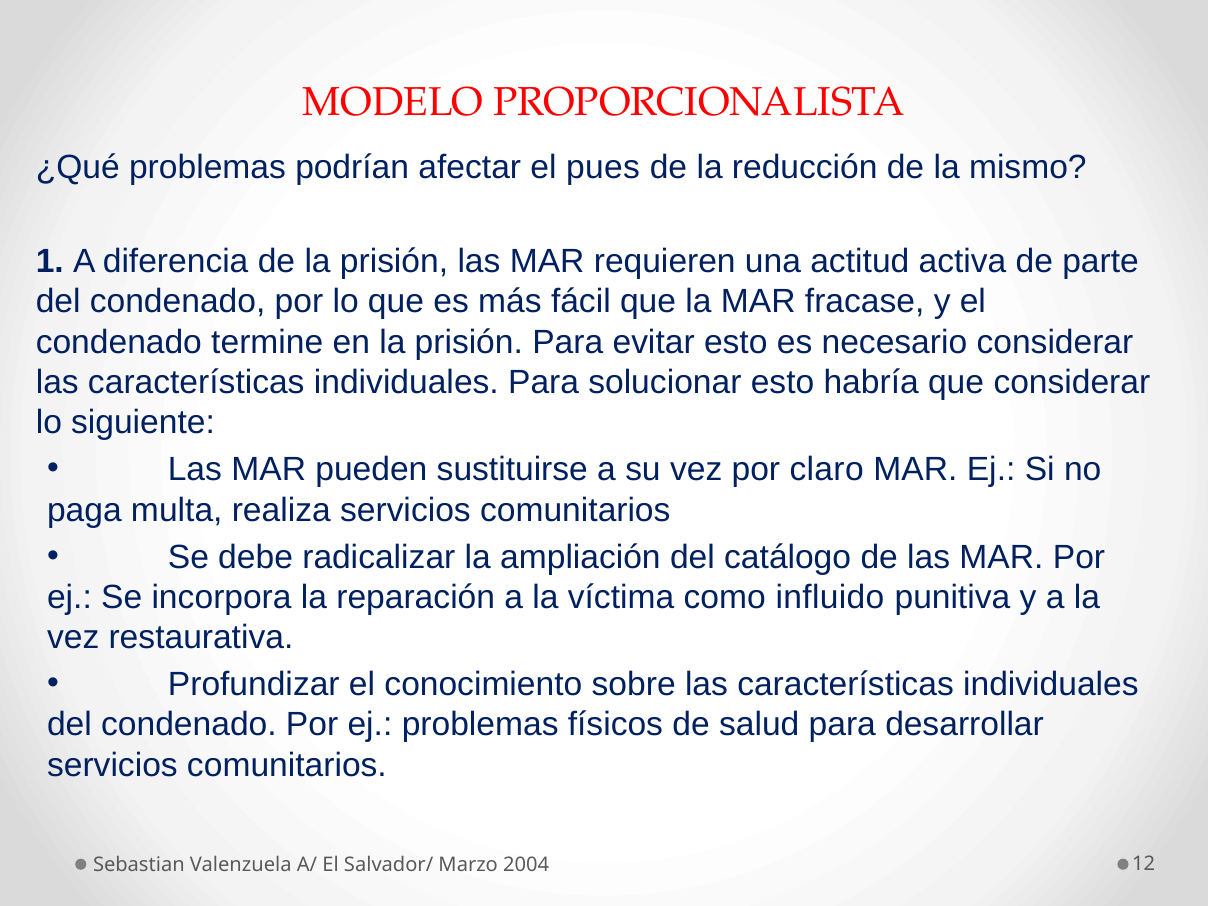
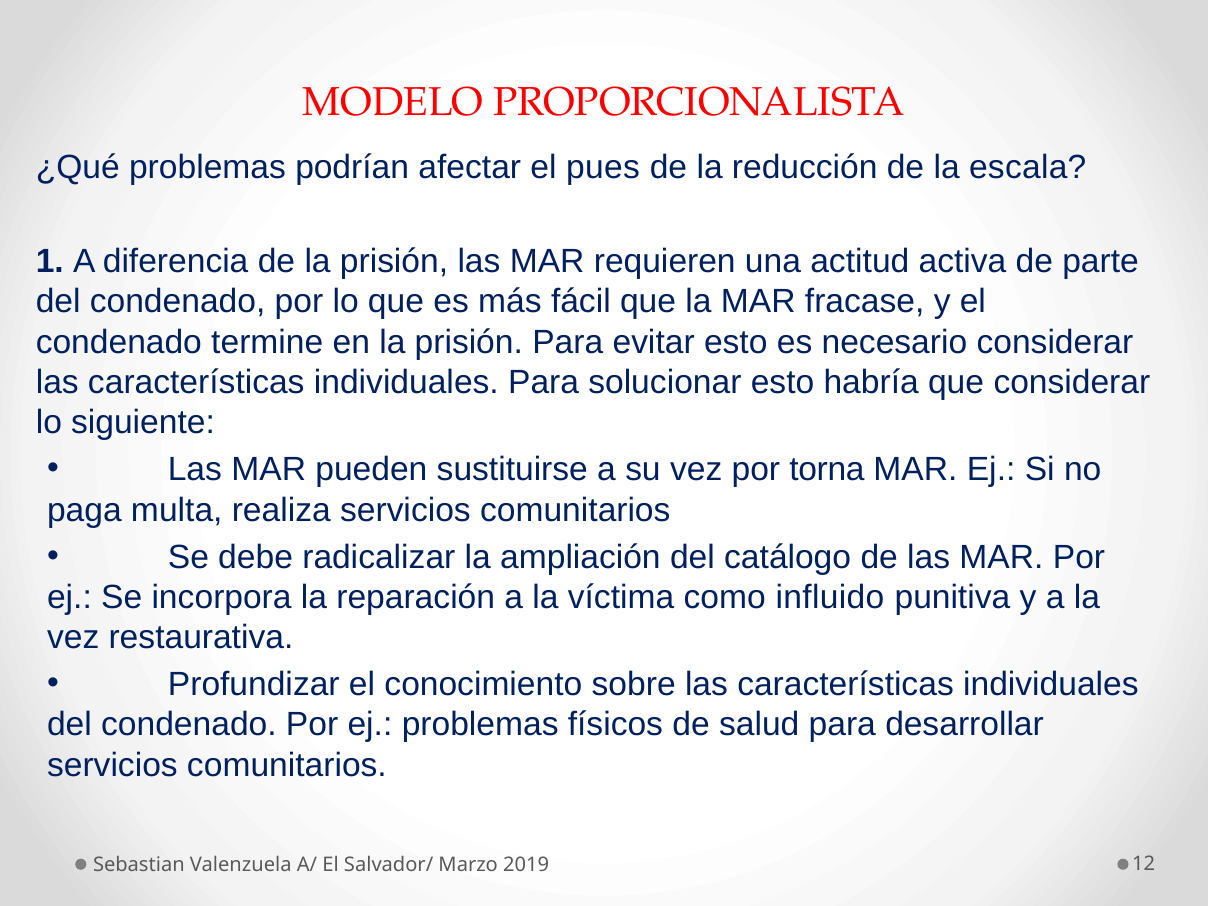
mismo: mismo -> escala
claro: claro -> torna
2004: 2004 -> 2019
